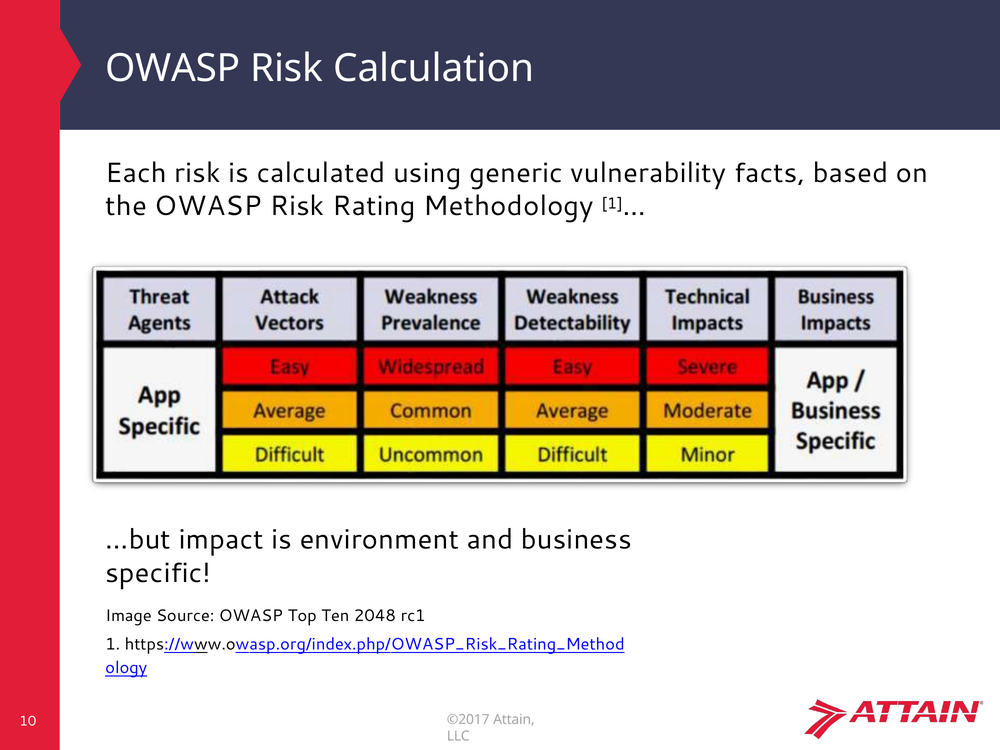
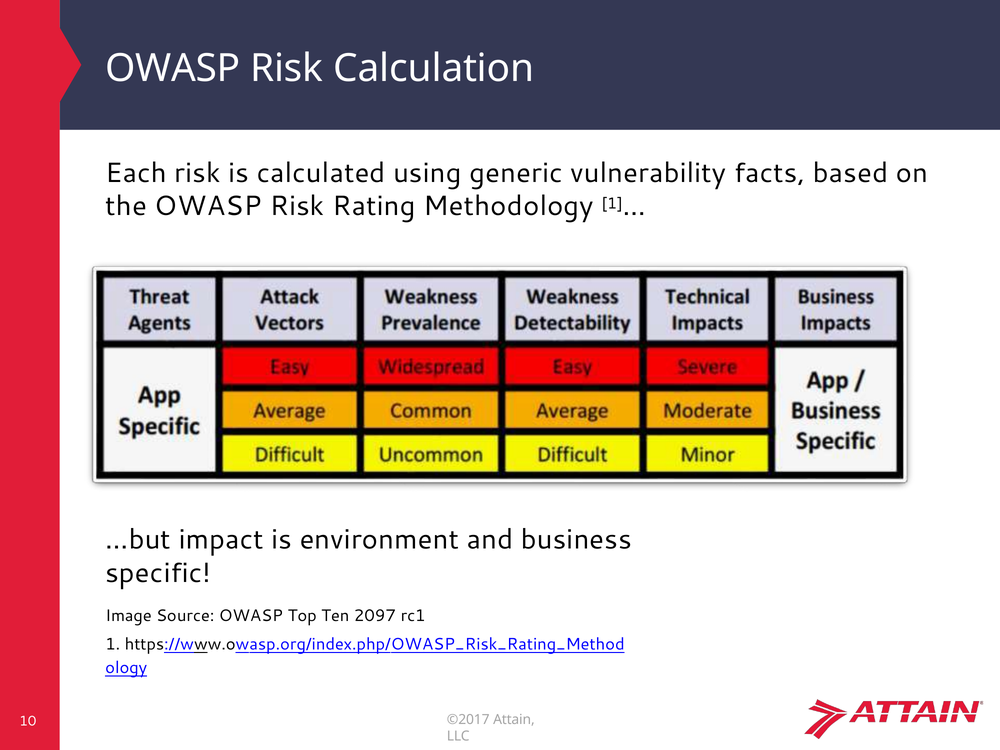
2048: 2048 -> 2097
